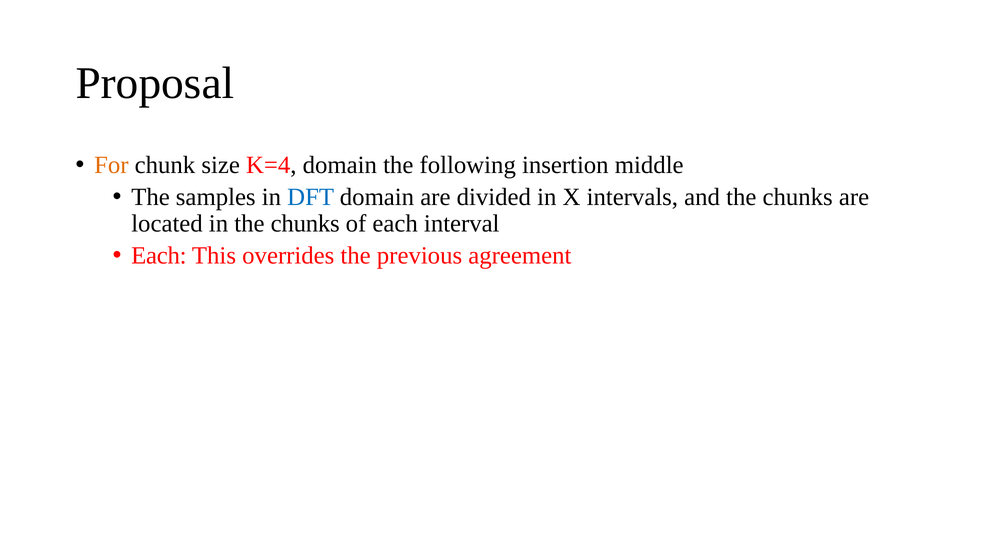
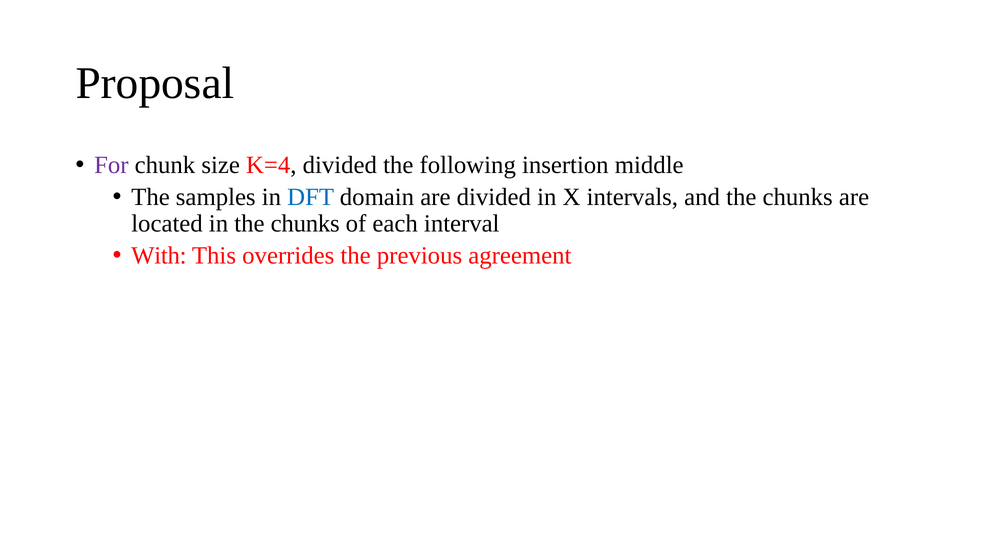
For colour: orange -> purple
K=4 domain: domain -> divided
Each at (159, 256): Each -> With
